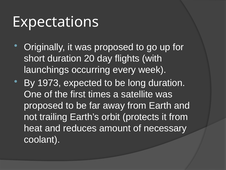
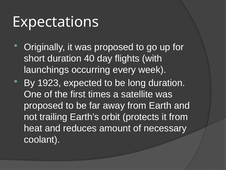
20: 20 -> 40
1973: 1973 -> 1923
